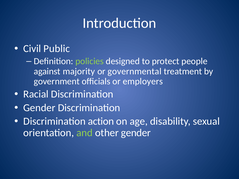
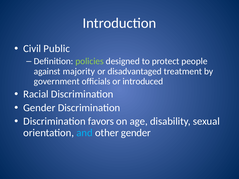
governmental: governmental -> disadvantaged
employers: employers -> introduced
action: action -> favors
and colour: light green -> light blue
